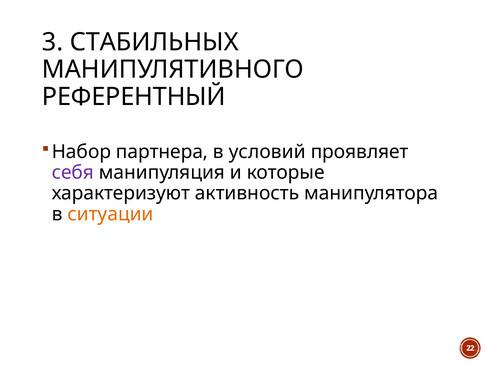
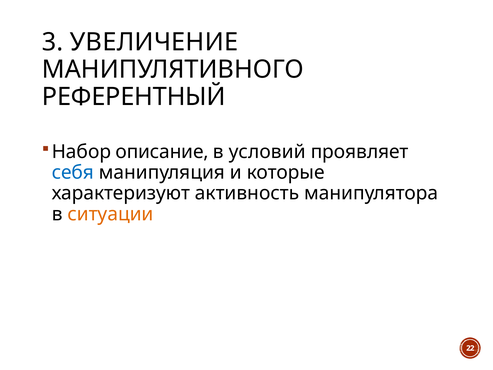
СТАБИЛЬНЫХ: СТАБИЛЬНЫХ -> УВЕЛИЧЕНИЕ
партнера: партнера -> описание
себя colour: purple -> blue
